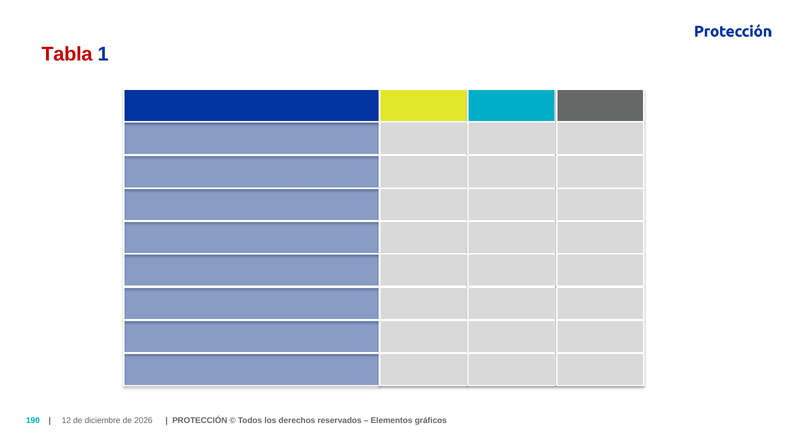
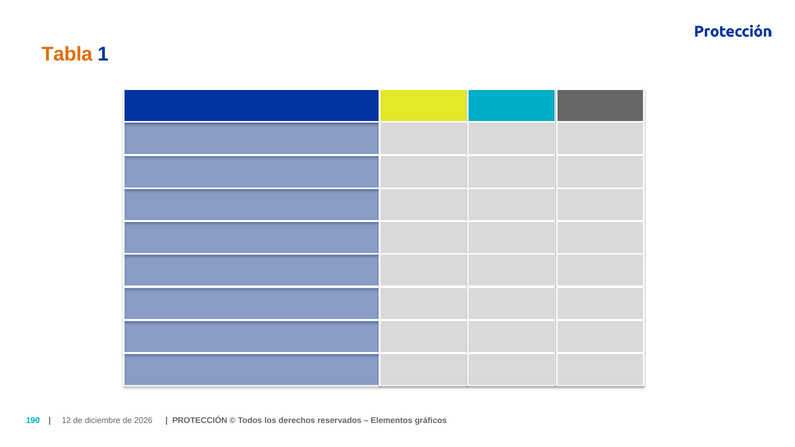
Tabla colour: red -> orange
